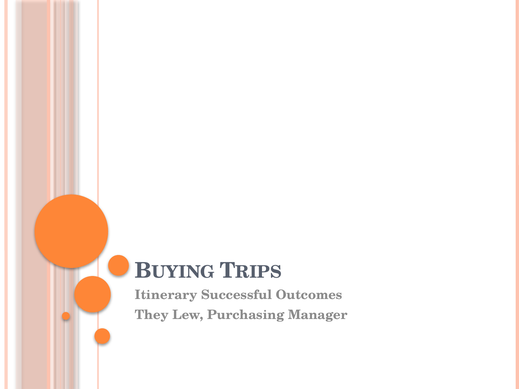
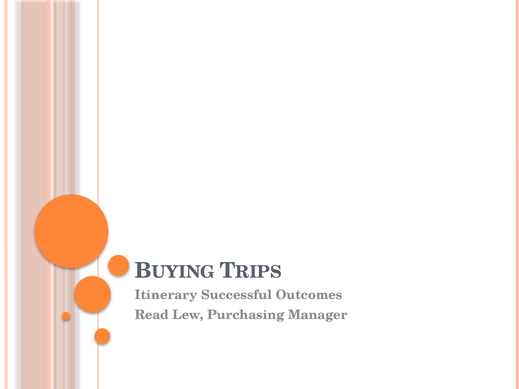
They: They -> Read
